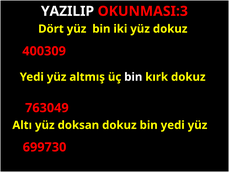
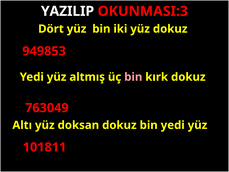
400309: 400309 -> 949853
bin at (133, 77) colour: white -> pink
699730: 699730 -> 101811
